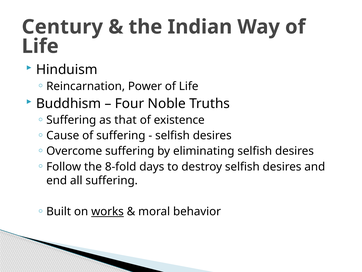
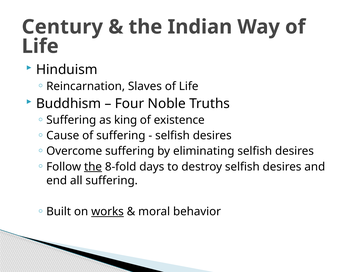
Power: Power -> Slaves
that: that -> king
the at (93, 166) underline: none -> present
